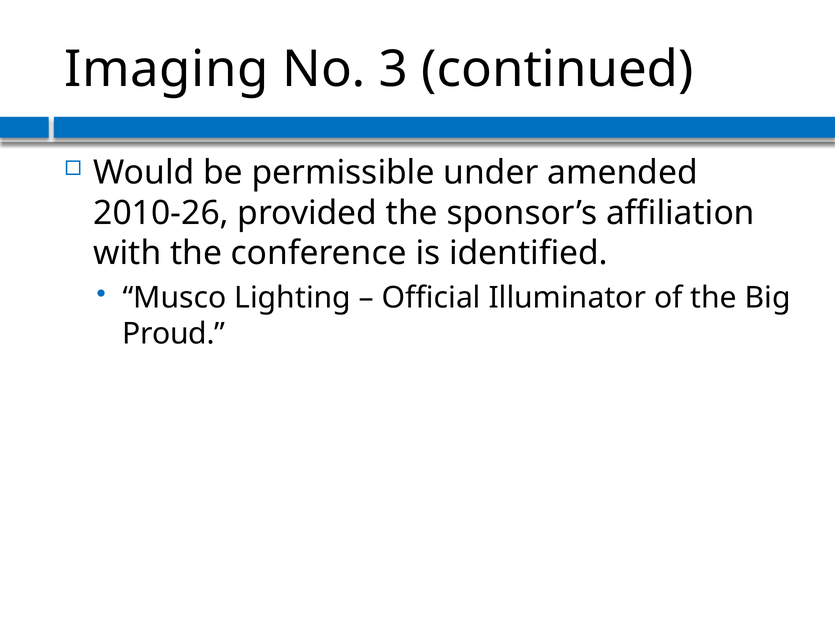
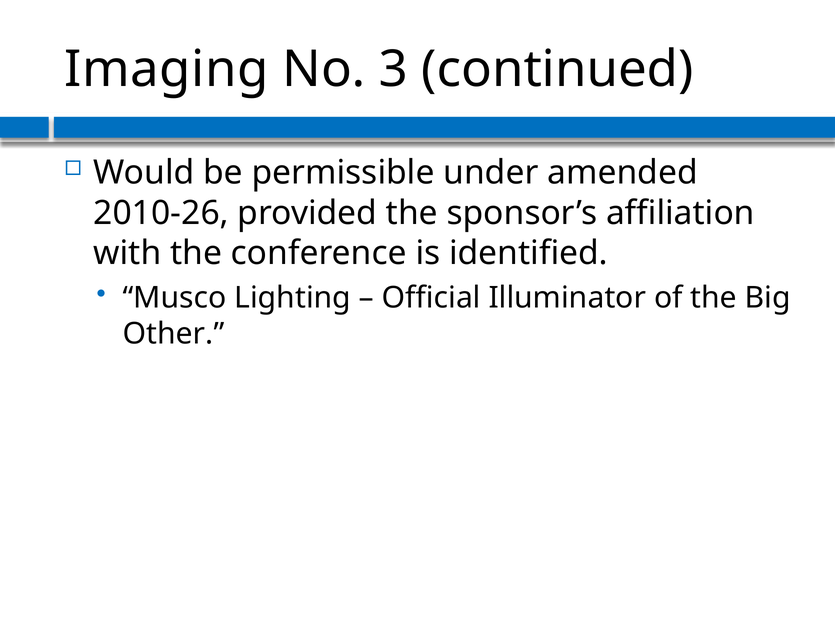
Proud: Proud -> Other
